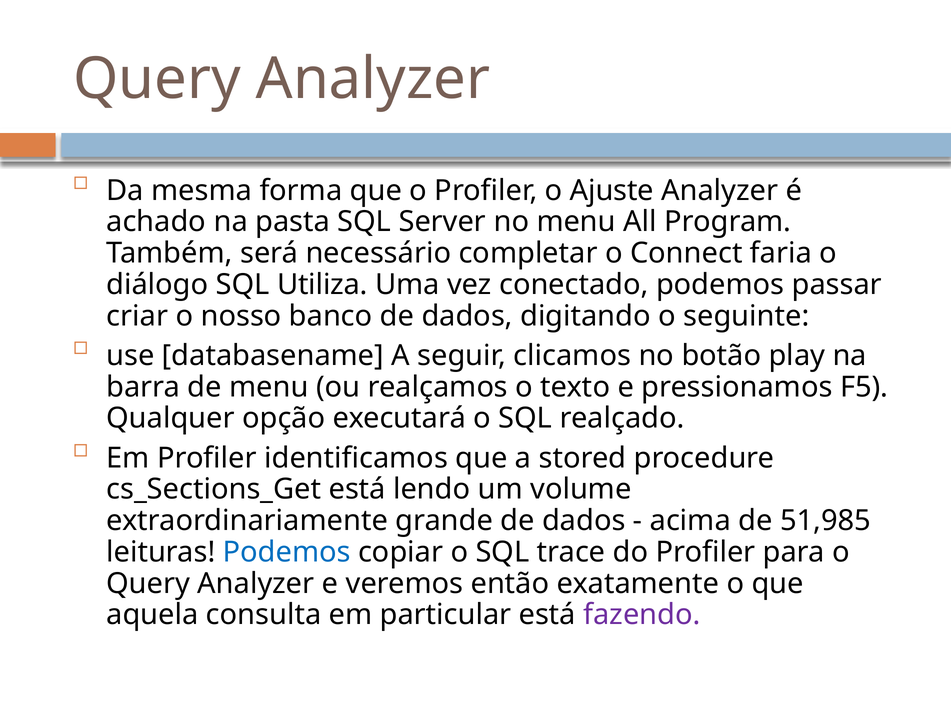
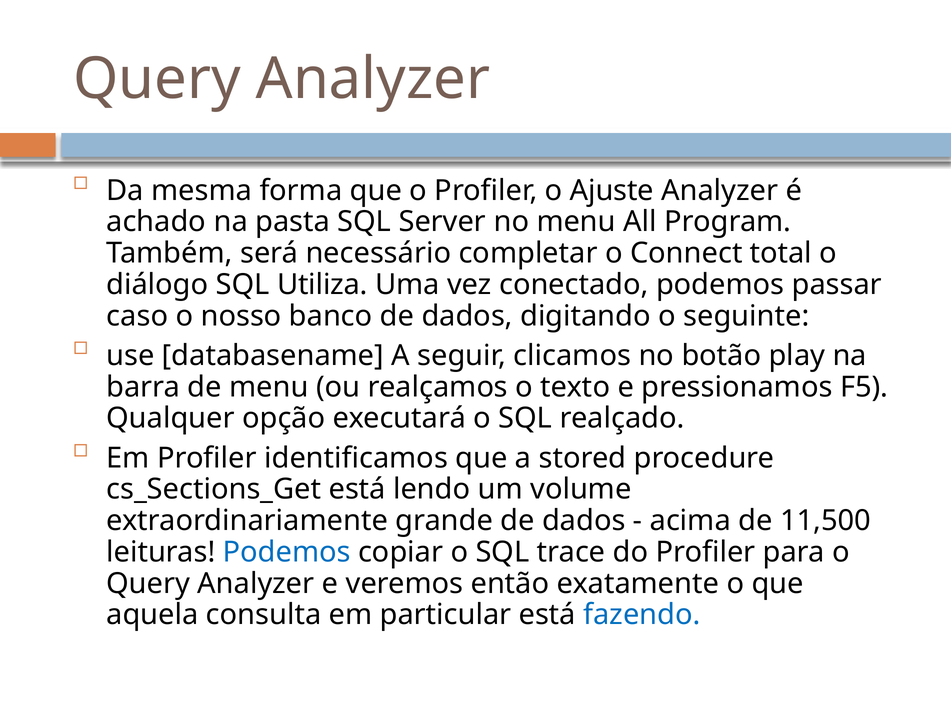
faria: faria -> total
criar: criar -> caso
51,985: 51,985 -> 11,500
fazendo colour: purple -> blue
